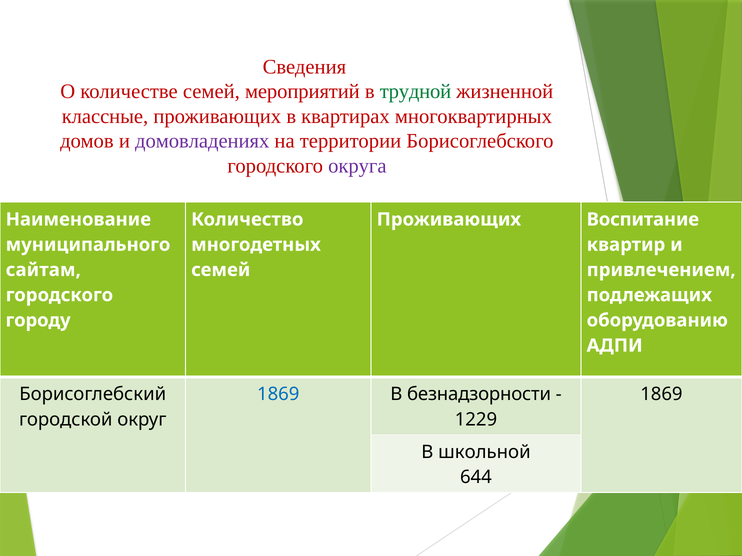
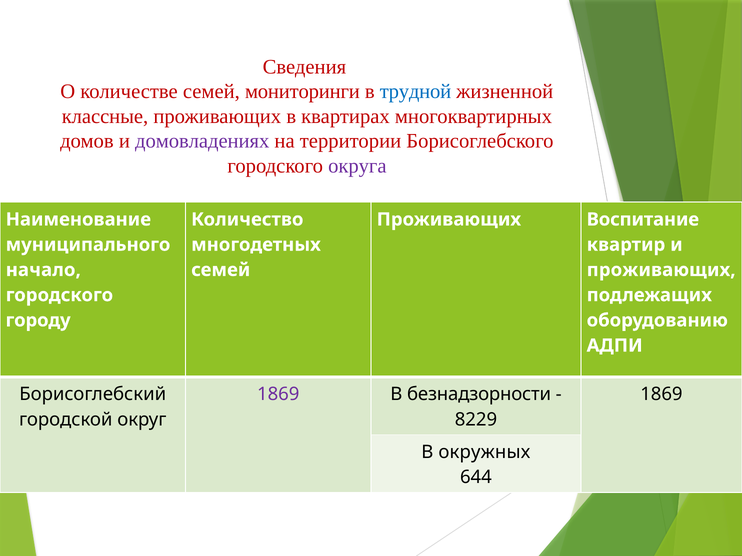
мероприятий: мероприятий -> мониторинги
трудной colour: green -> blue
сайтам: сайтам -> начало
привлечением at (661, 270): привлечением -> проживающих
1869 at (278, 395) colour: blue -> purple
1229: 1229 -> 8229
школьной: школьной -> окружных
